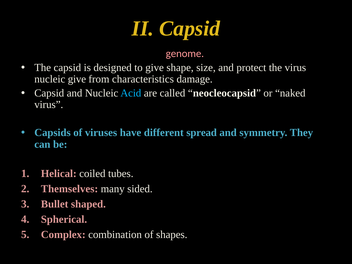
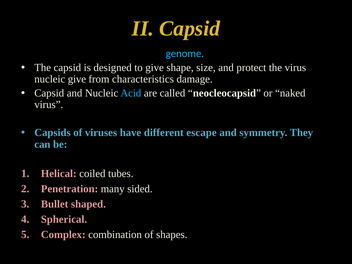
genome colour: pink -> light blue
spread: spread -> escape
Themselves: Themselves -> Penetration
